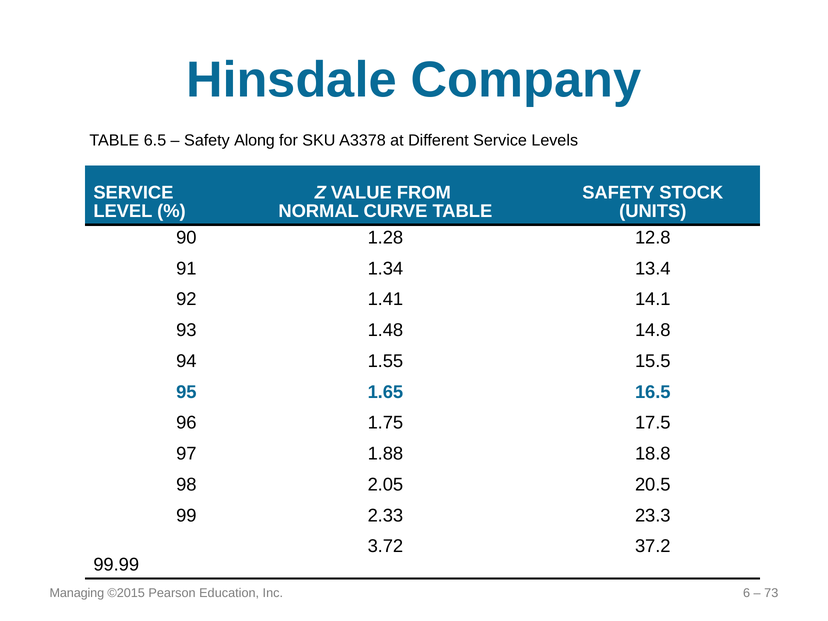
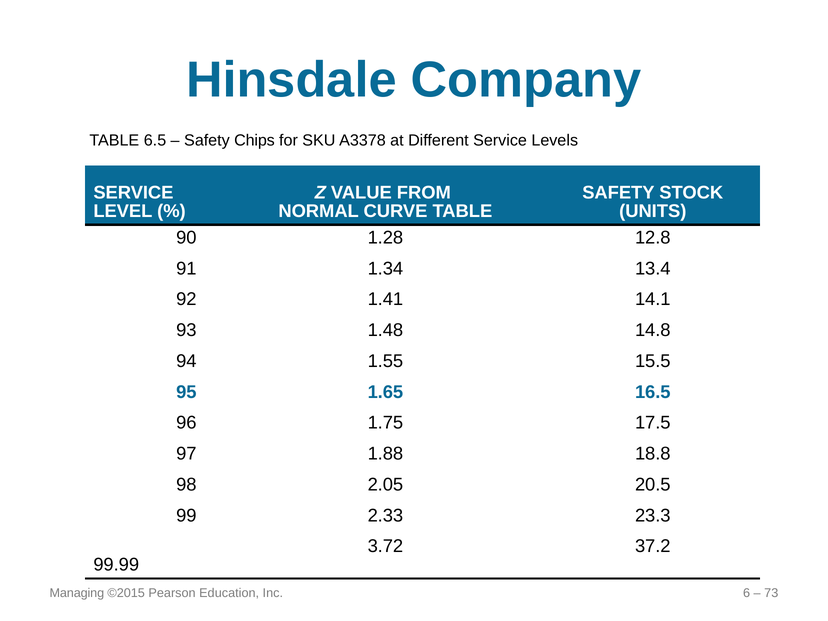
Along: Along -> Chips
